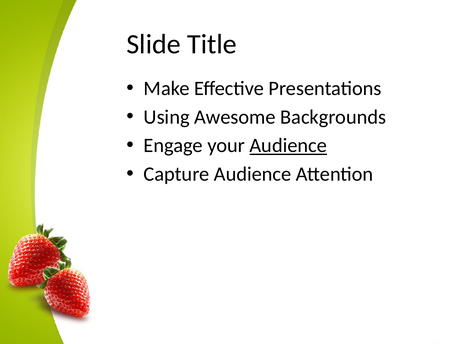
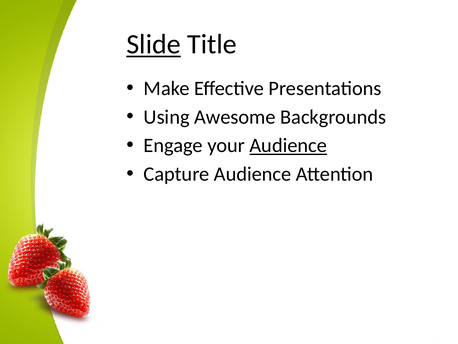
Slide underline: none -> present
